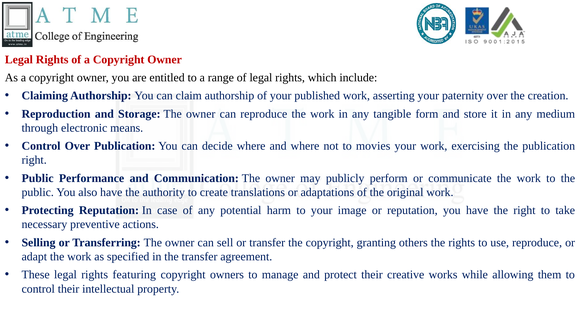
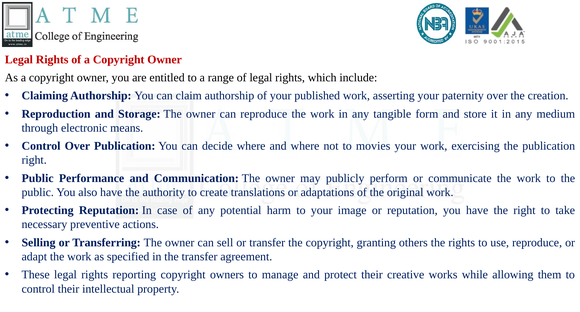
featuring: featuring -> reporting
